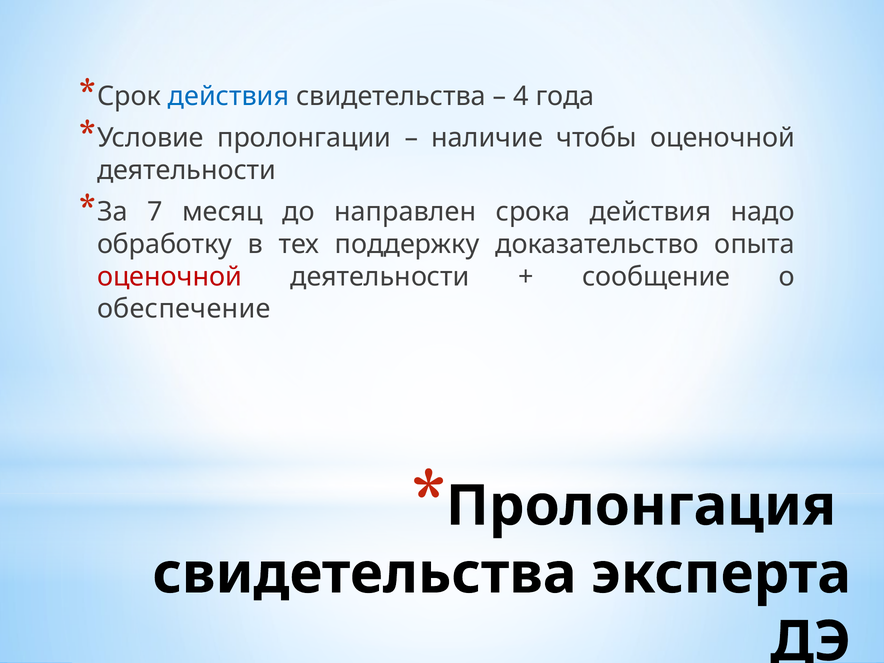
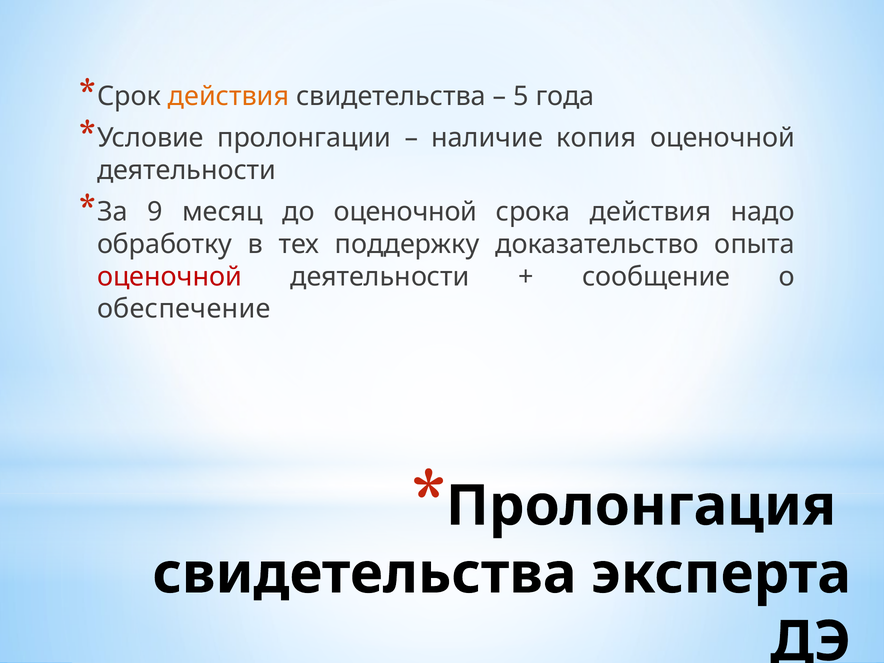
действия at (229, 96) colour: blue -> orange
4: 4 -> 5
чтобы: чтобы -> копия
7: 7 -> 9
до направлен: направлен -> оценочной
